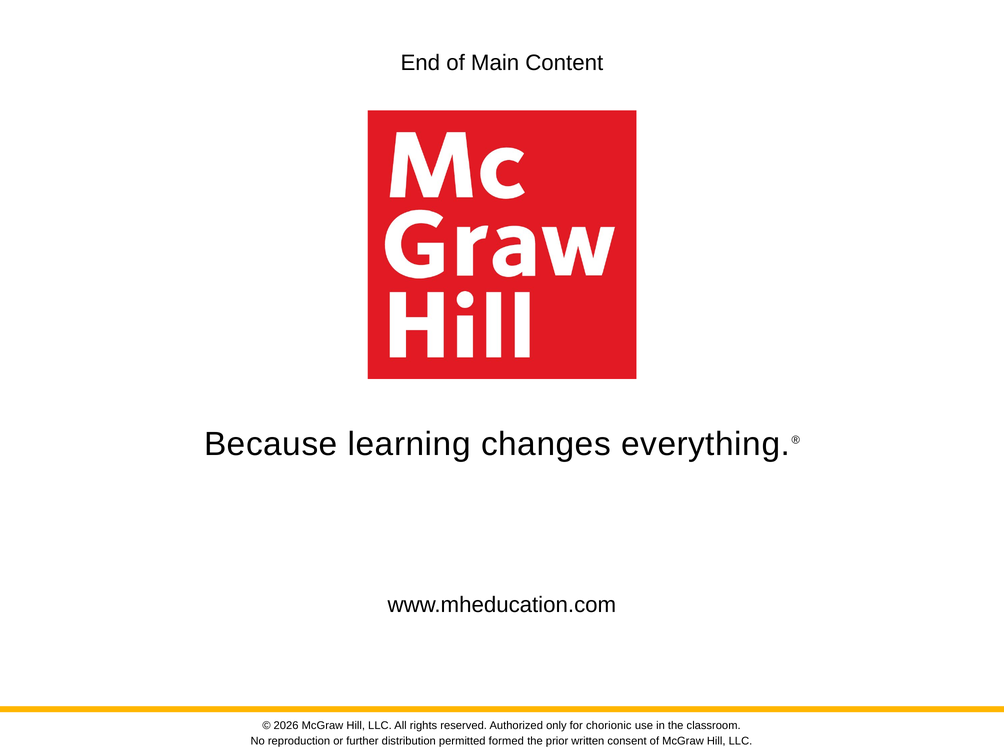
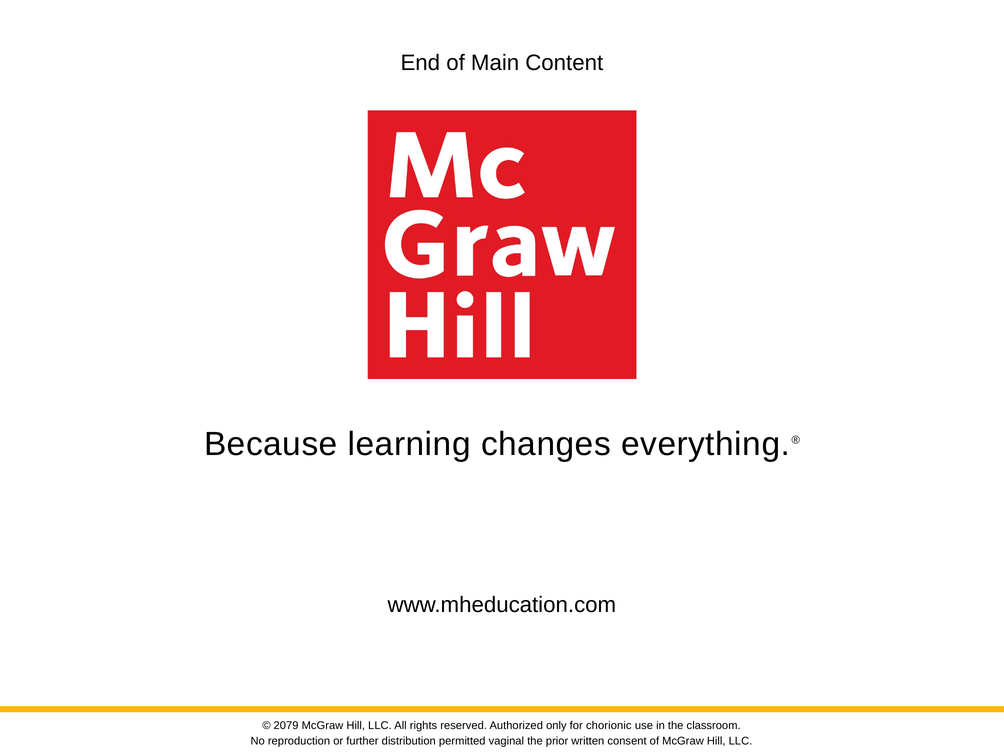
2026: 2026 -> 2079
formed: formed -> vaginal
